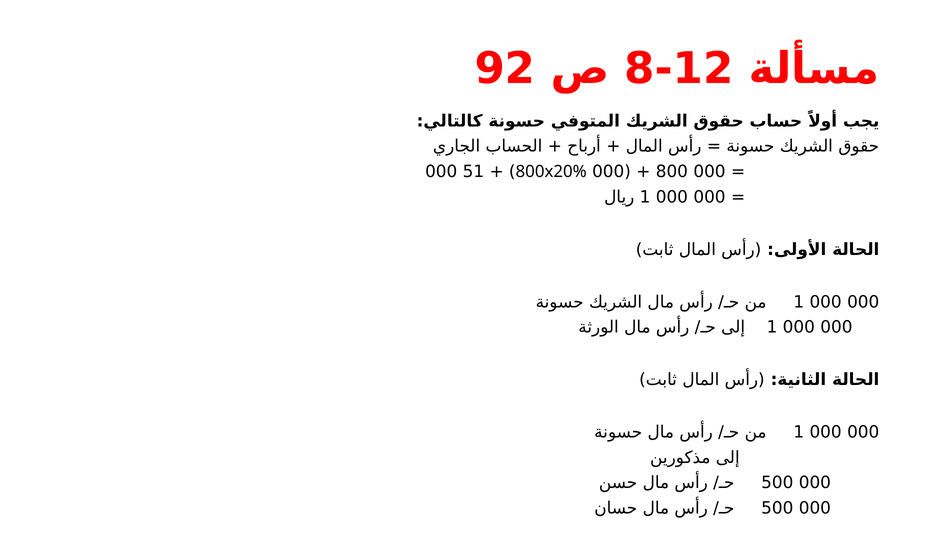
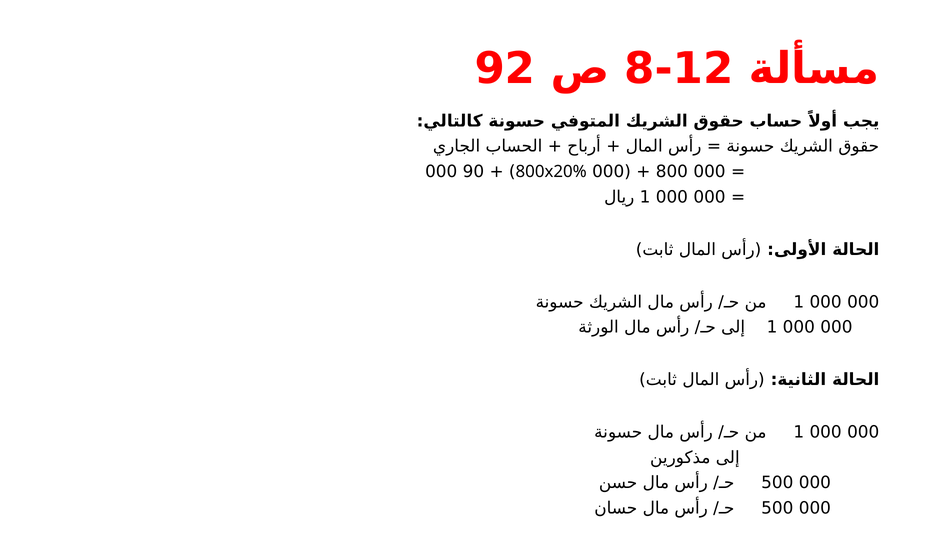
51: 51 -> 90
